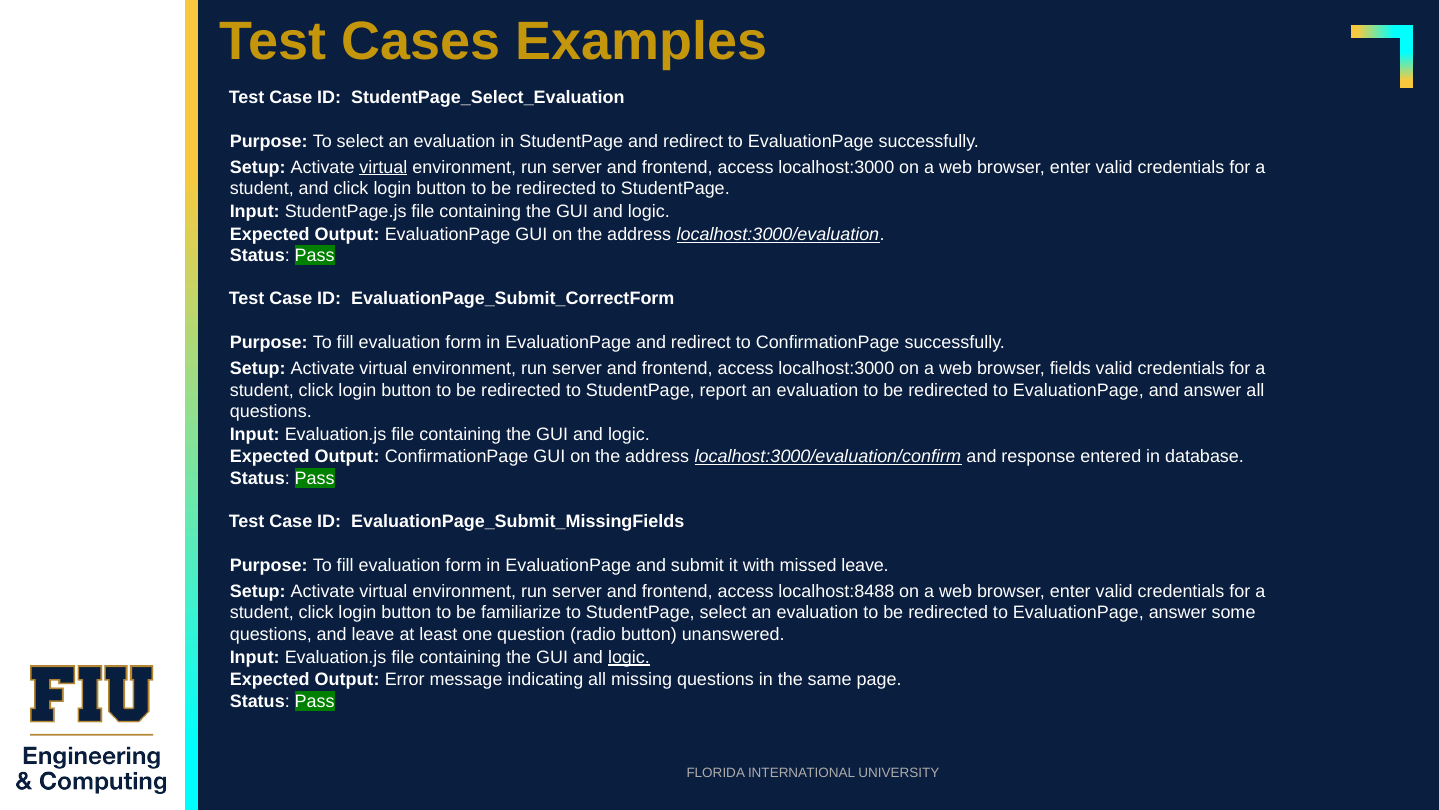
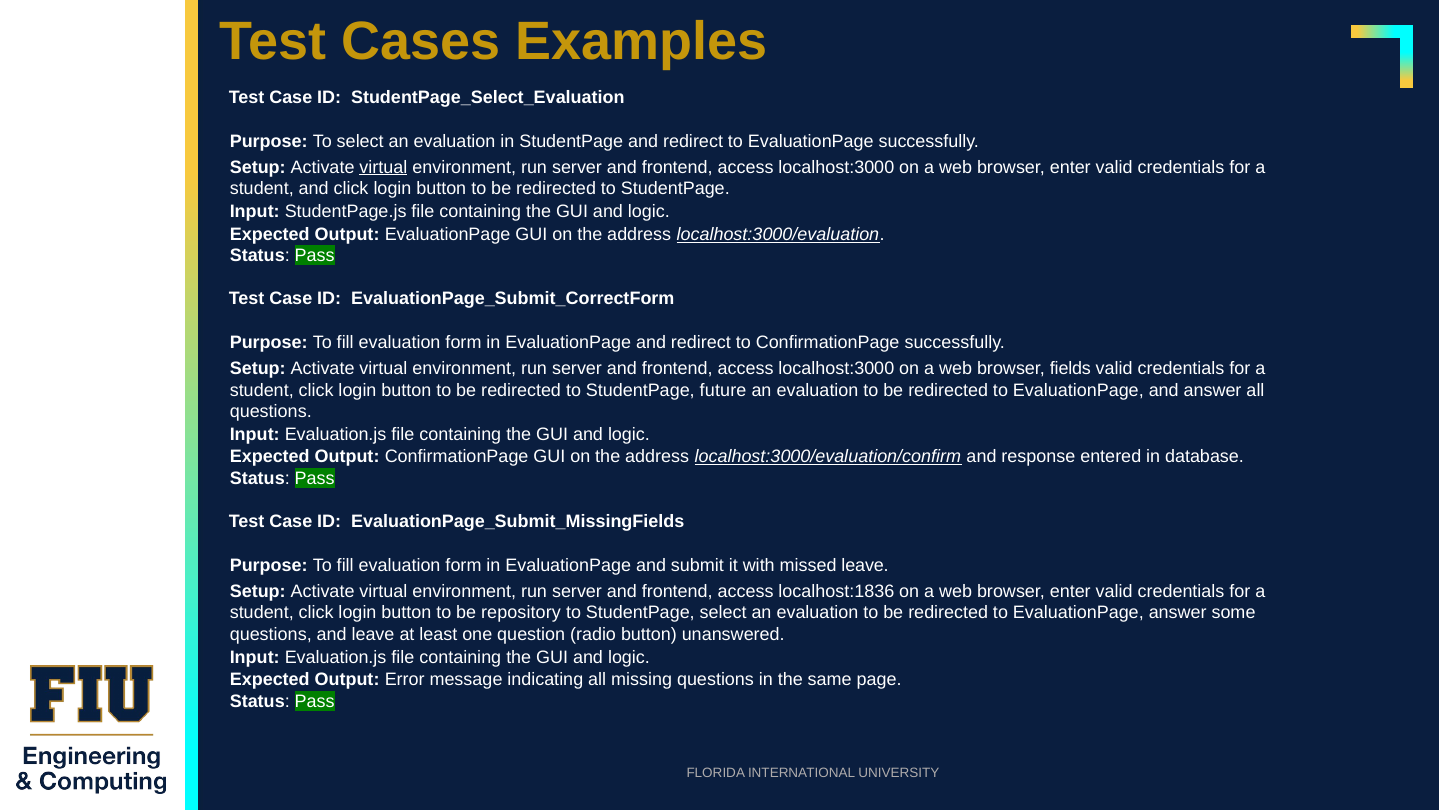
report: report -> future
localhost:8488: localhost:8488 -> localhost:1836
familiarize: familiarize -> repository
logic at (629, 657) underline: present -> none
